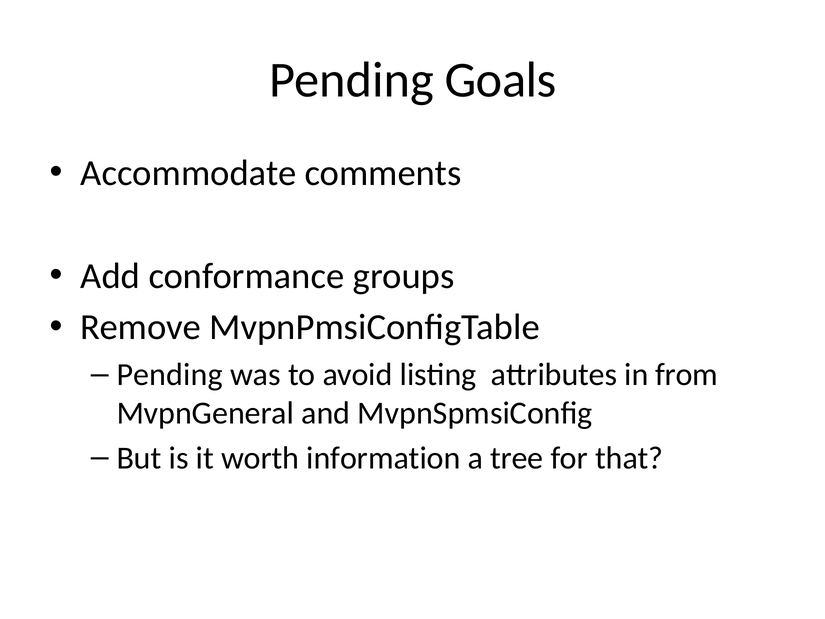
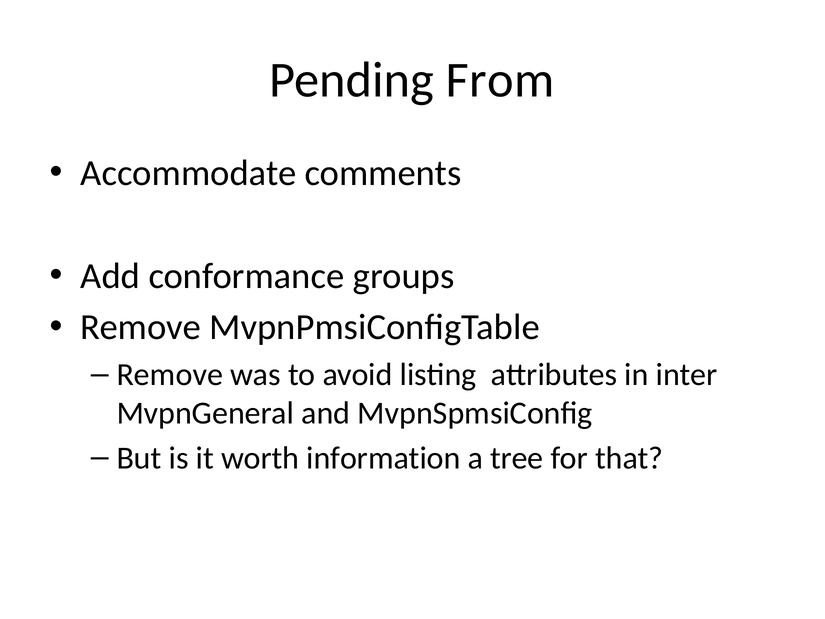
Goals: Goals -> From
Pending at (170, 375): Pending -> Remove
from: from -> inter
